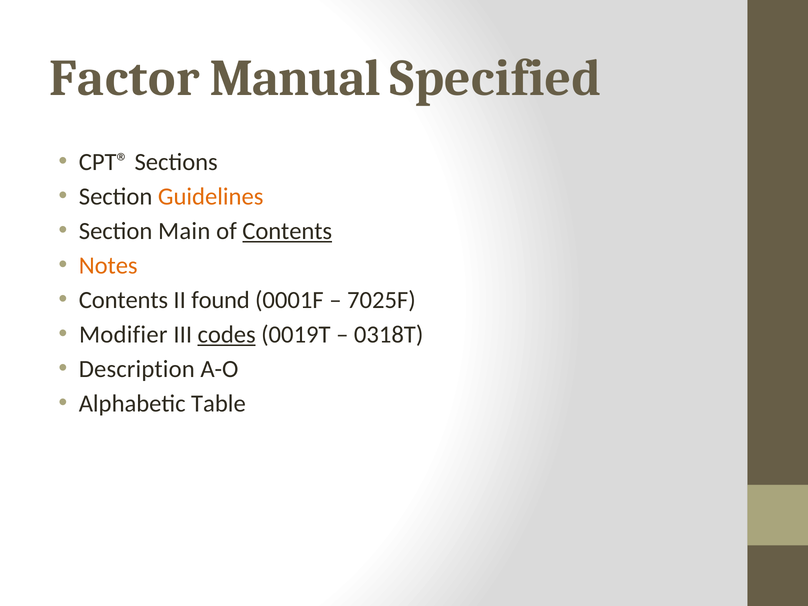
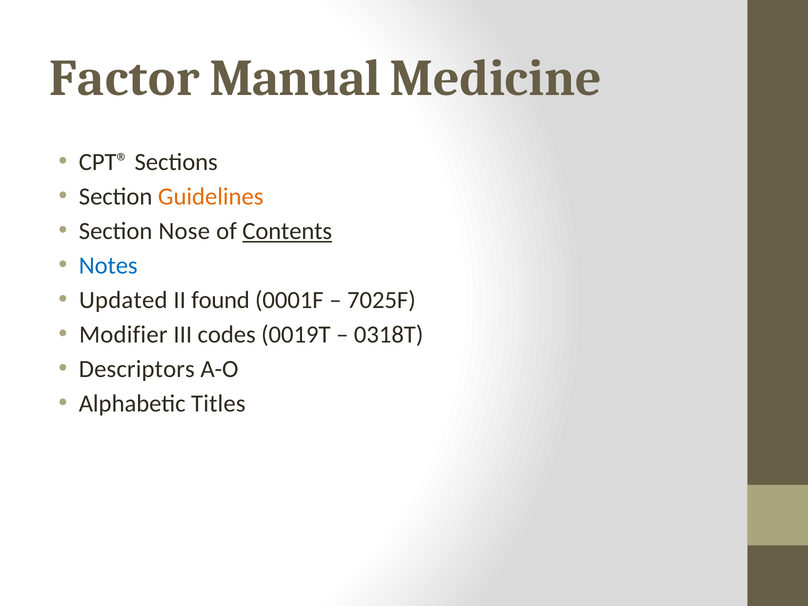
Specified: Specified -> Medicine
Main: Main -> Nose
Notes colour: orange -> blue
Contents at (123, 300): Contents -> Updated
codes underline: present -> none
Description: Description -> Descriptors
Table: Table -> Titles
